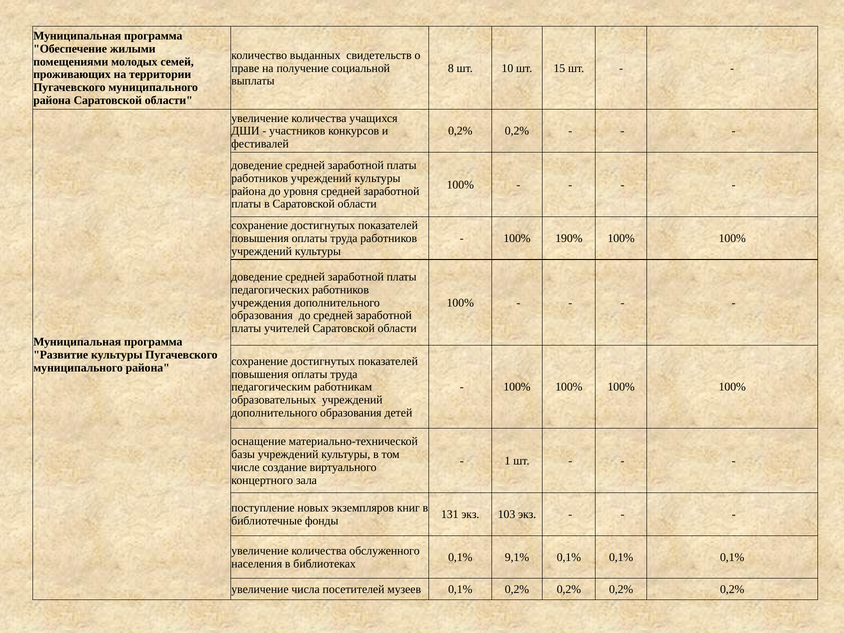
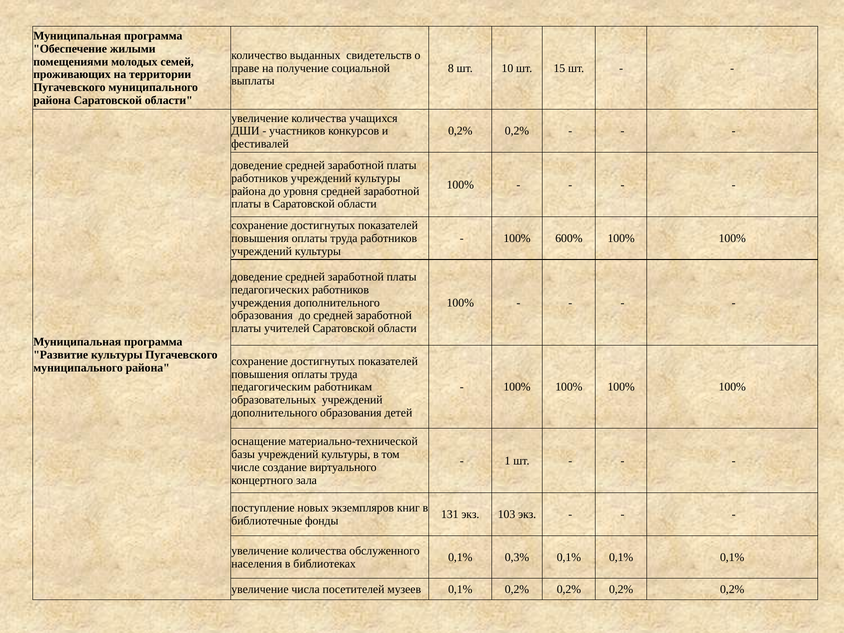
190%: 190% -> 600%
9,1%: 9,1% -> 0,3%
